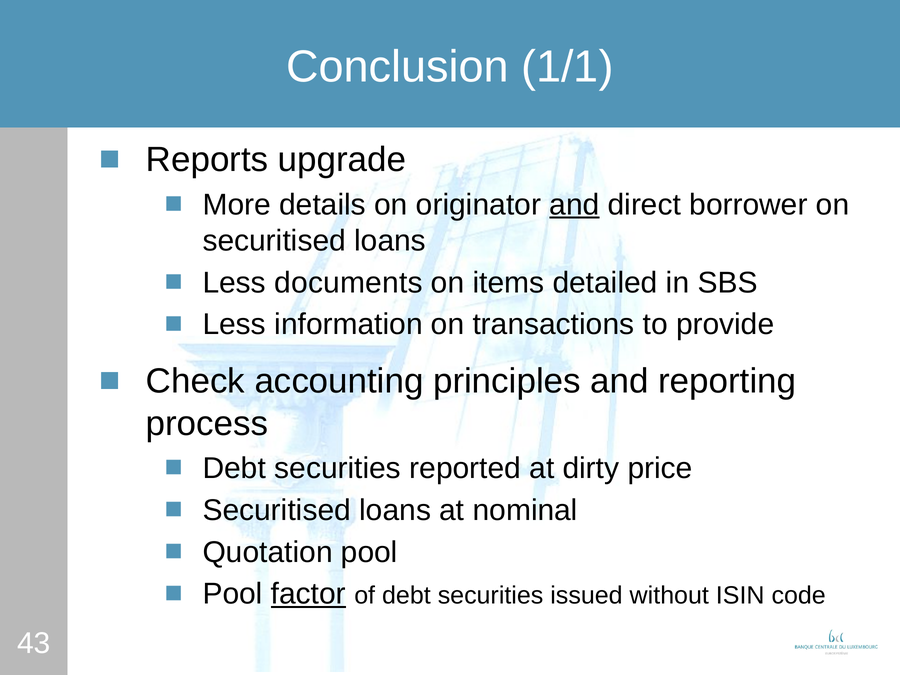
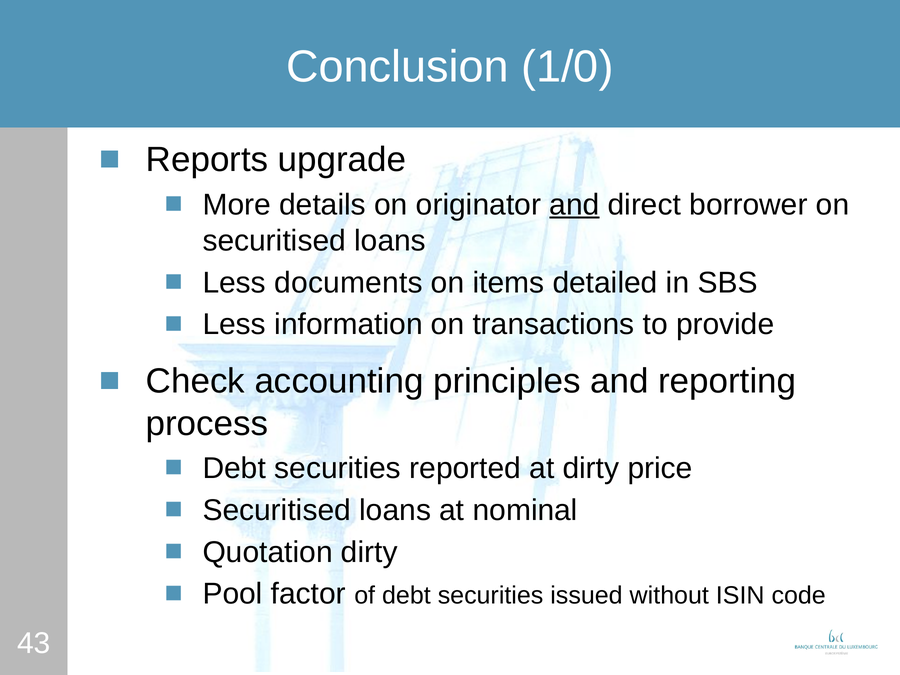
1/1: 1/1 -> 1/0
Quotation pool: pool -> dirty
factor underline: present -> none
